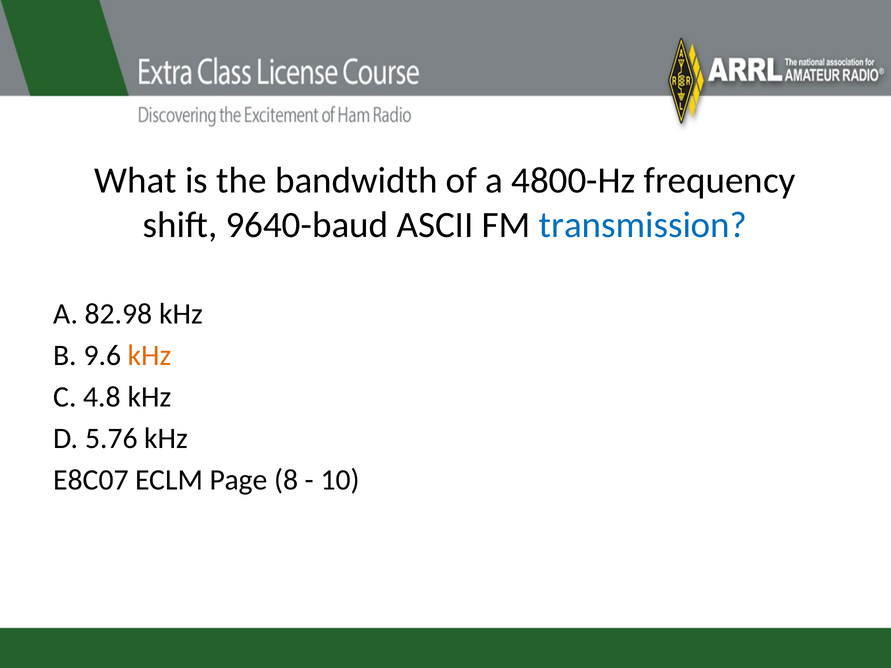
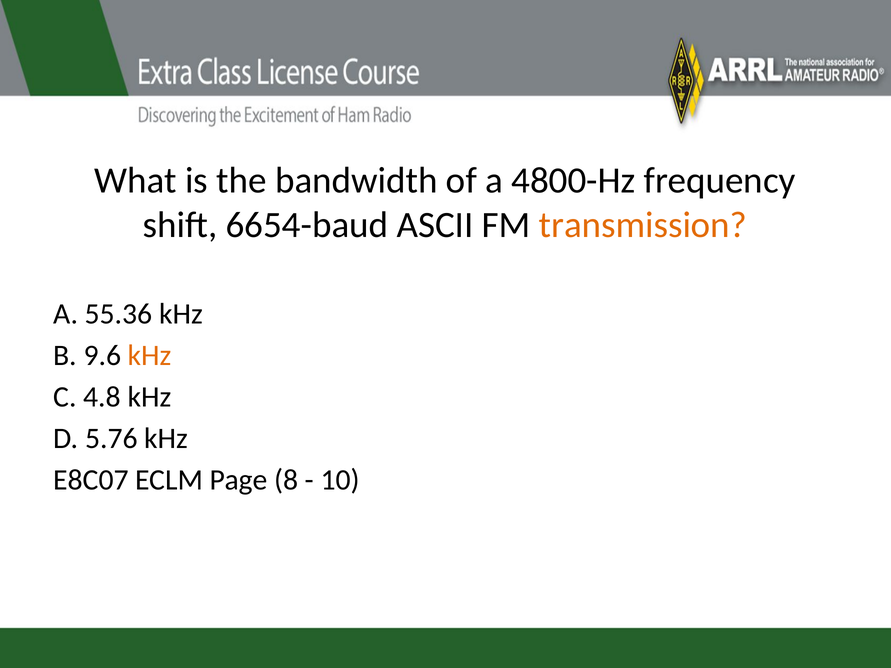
9640-baud: 9640-baud -> 6654-baud
transmission colour: blue -> orange
82.98: 82.98 -> 55.36
